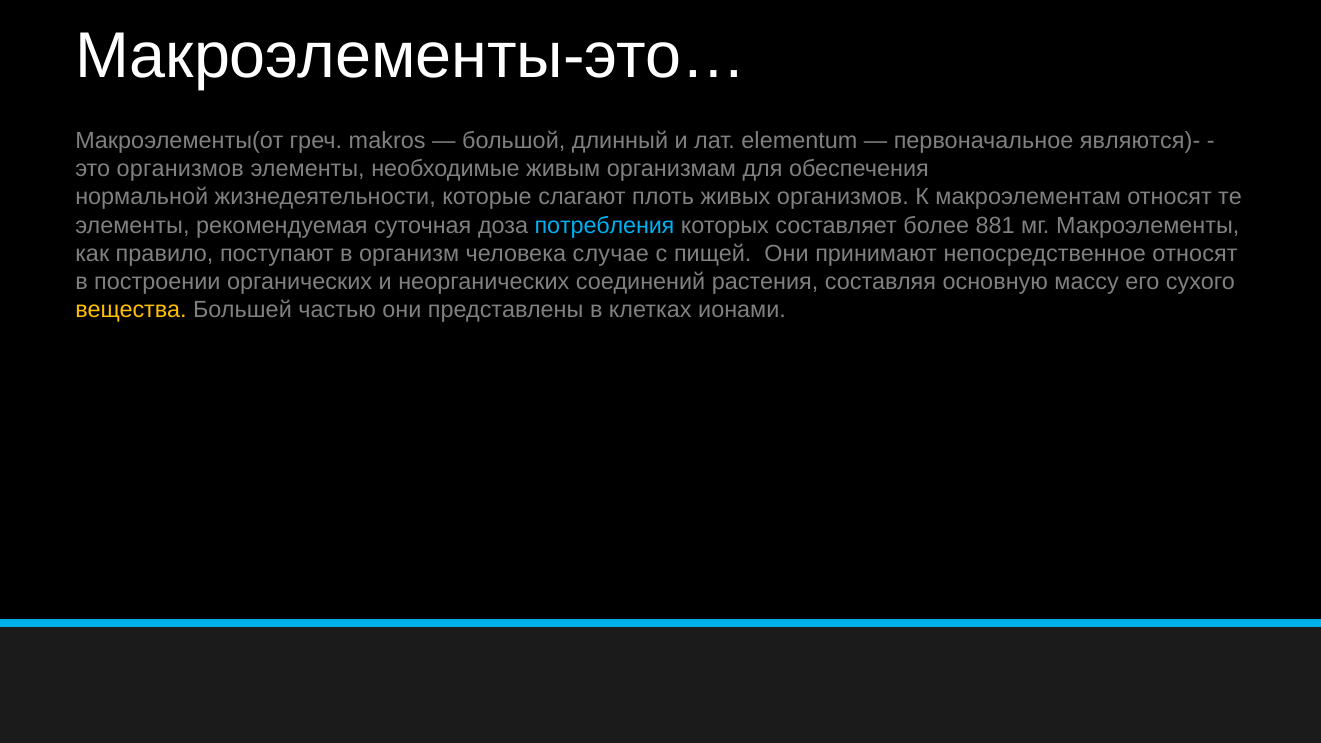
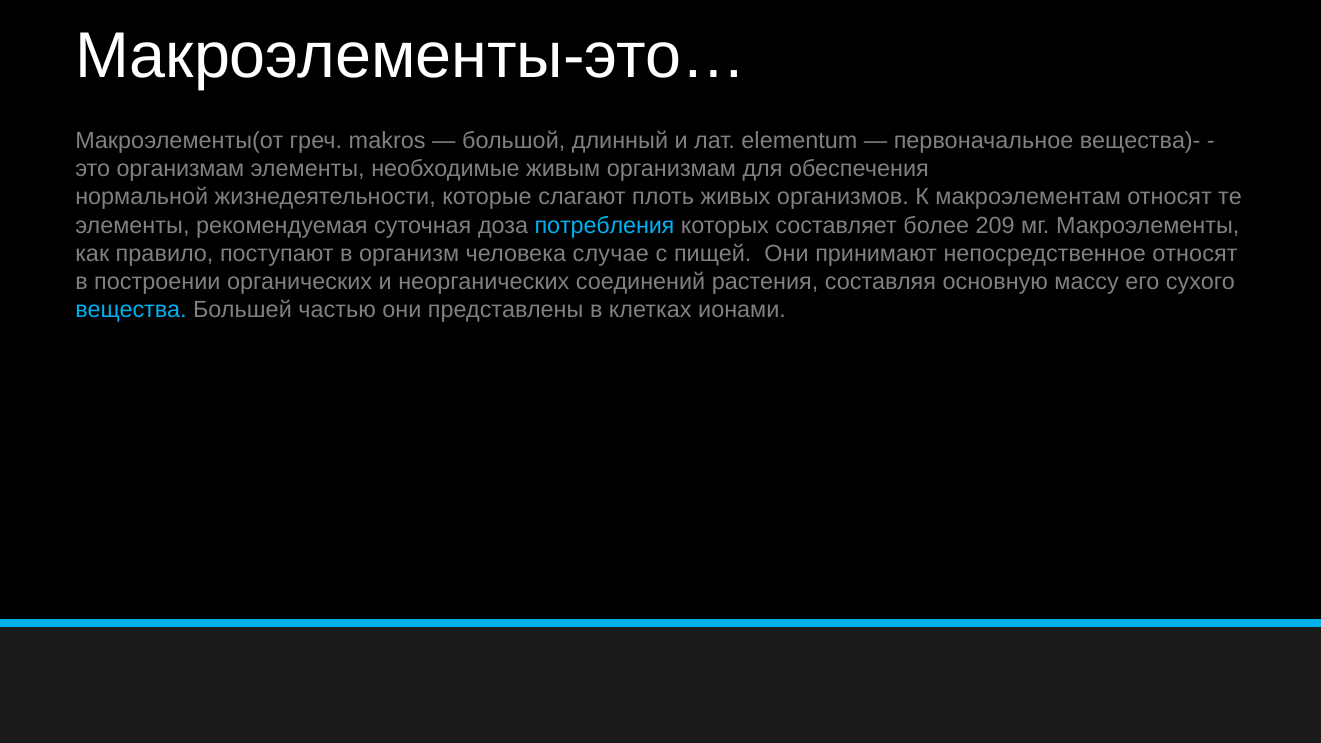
являются)-: являются)- -> вещества)-
это организмов: организмов -> организмам
881: 881 -> 209
вещества colour: yellow -> light blue
